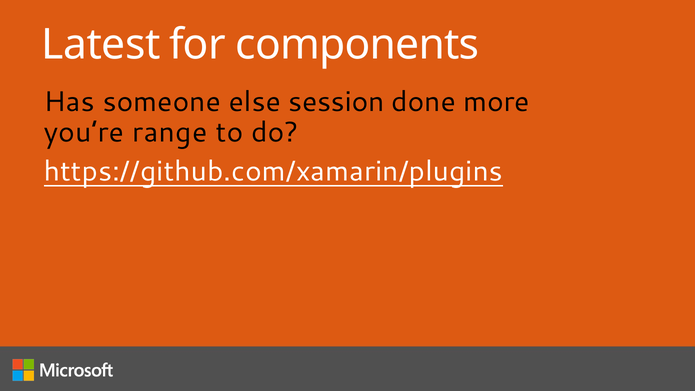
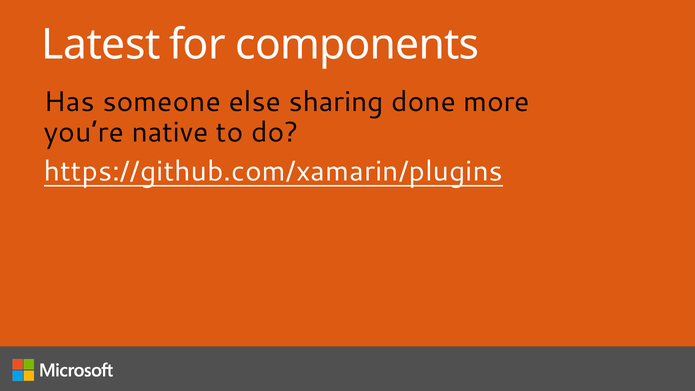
session: session -> sharing
range: range -> native
